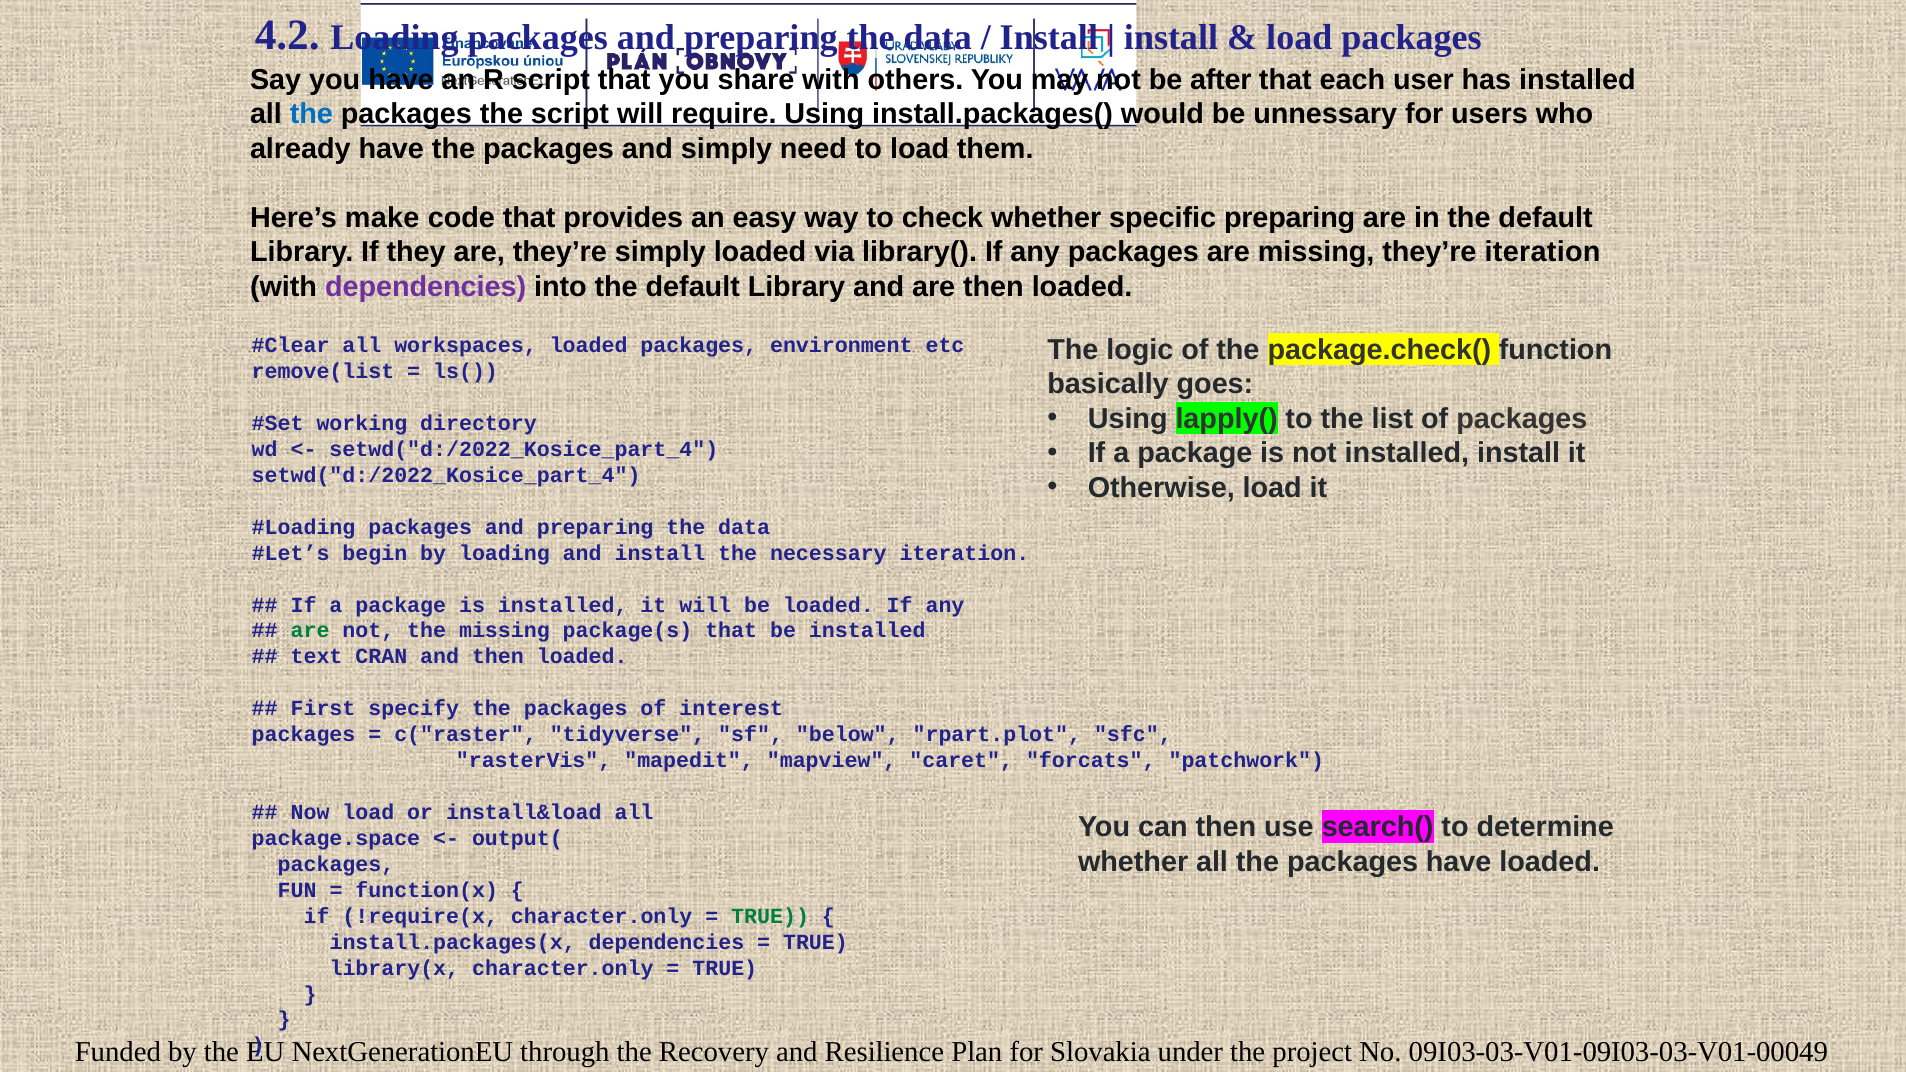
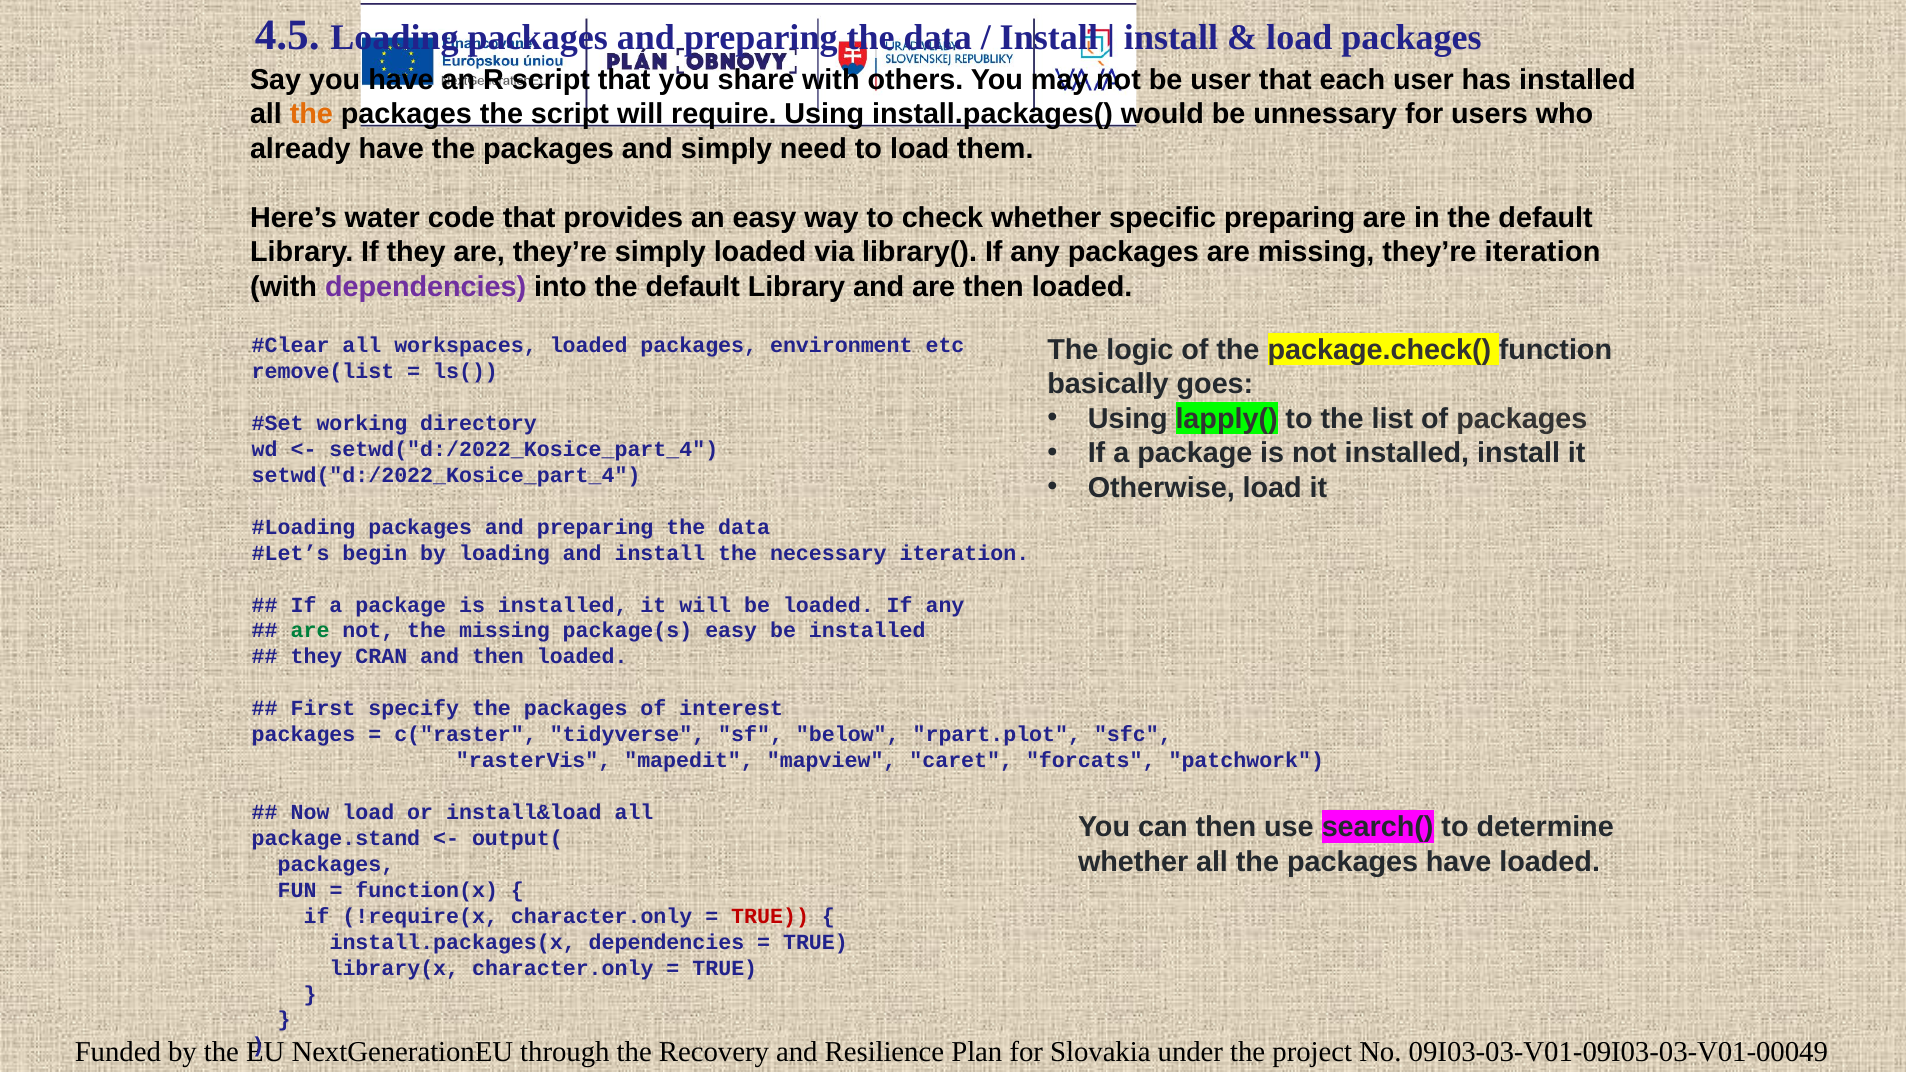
4.2: 4.2 -> 4.5
be after: after -> user
the at (311, 114) colour: blue -> orange
make: make -> water
package(s that: that -> easy
text at (317, 657): text -> they
package.space: package.space -> package.stand
TRUE at (770, 916) colour: green -> red
